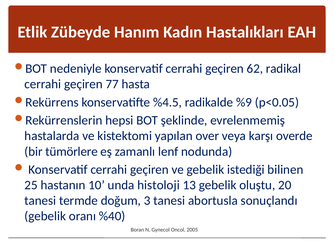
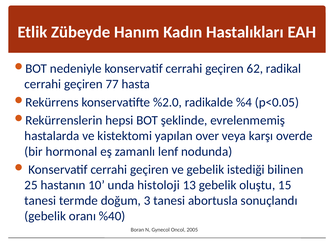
%4.5: %4.5 -> %2.0
%9: %9 -> %4
tümörlere: tümörlere -> hormonal
20: 20 -> 15
